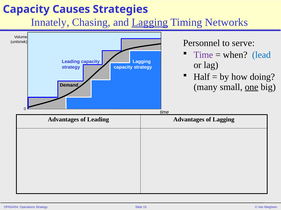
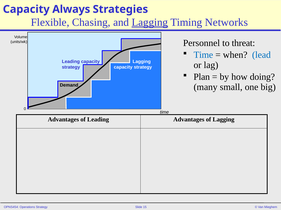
Causes: Causes -> Always
Innately: Innately -> Flexible
serve: serve -> threat
Time at (203, 55) colour: purple -> blue
Half: Half -> Plan
one underline: present -> none
